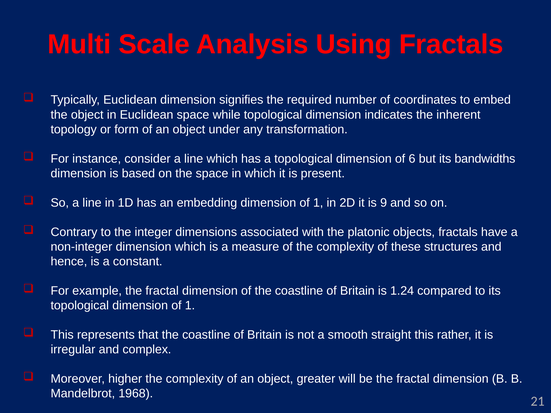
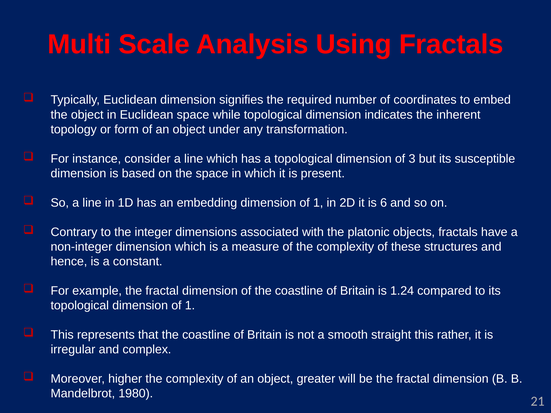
6: 6 -> 3
bandwidths: bandwidths -> susceptible
9: 9 -> 6
1968: 1968 -> 1980
